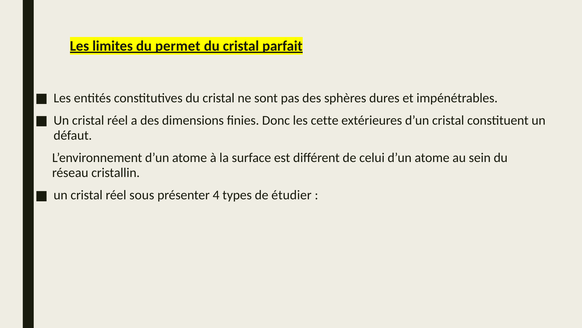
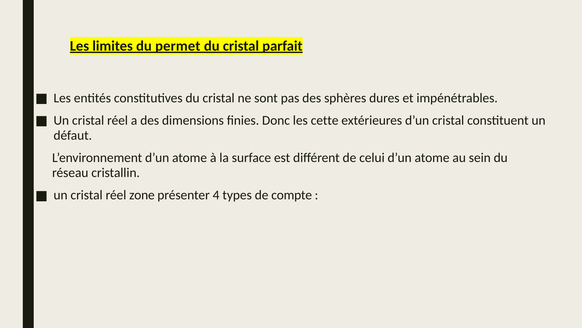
sous: sous -> zone
étudier: étudier -> compte
